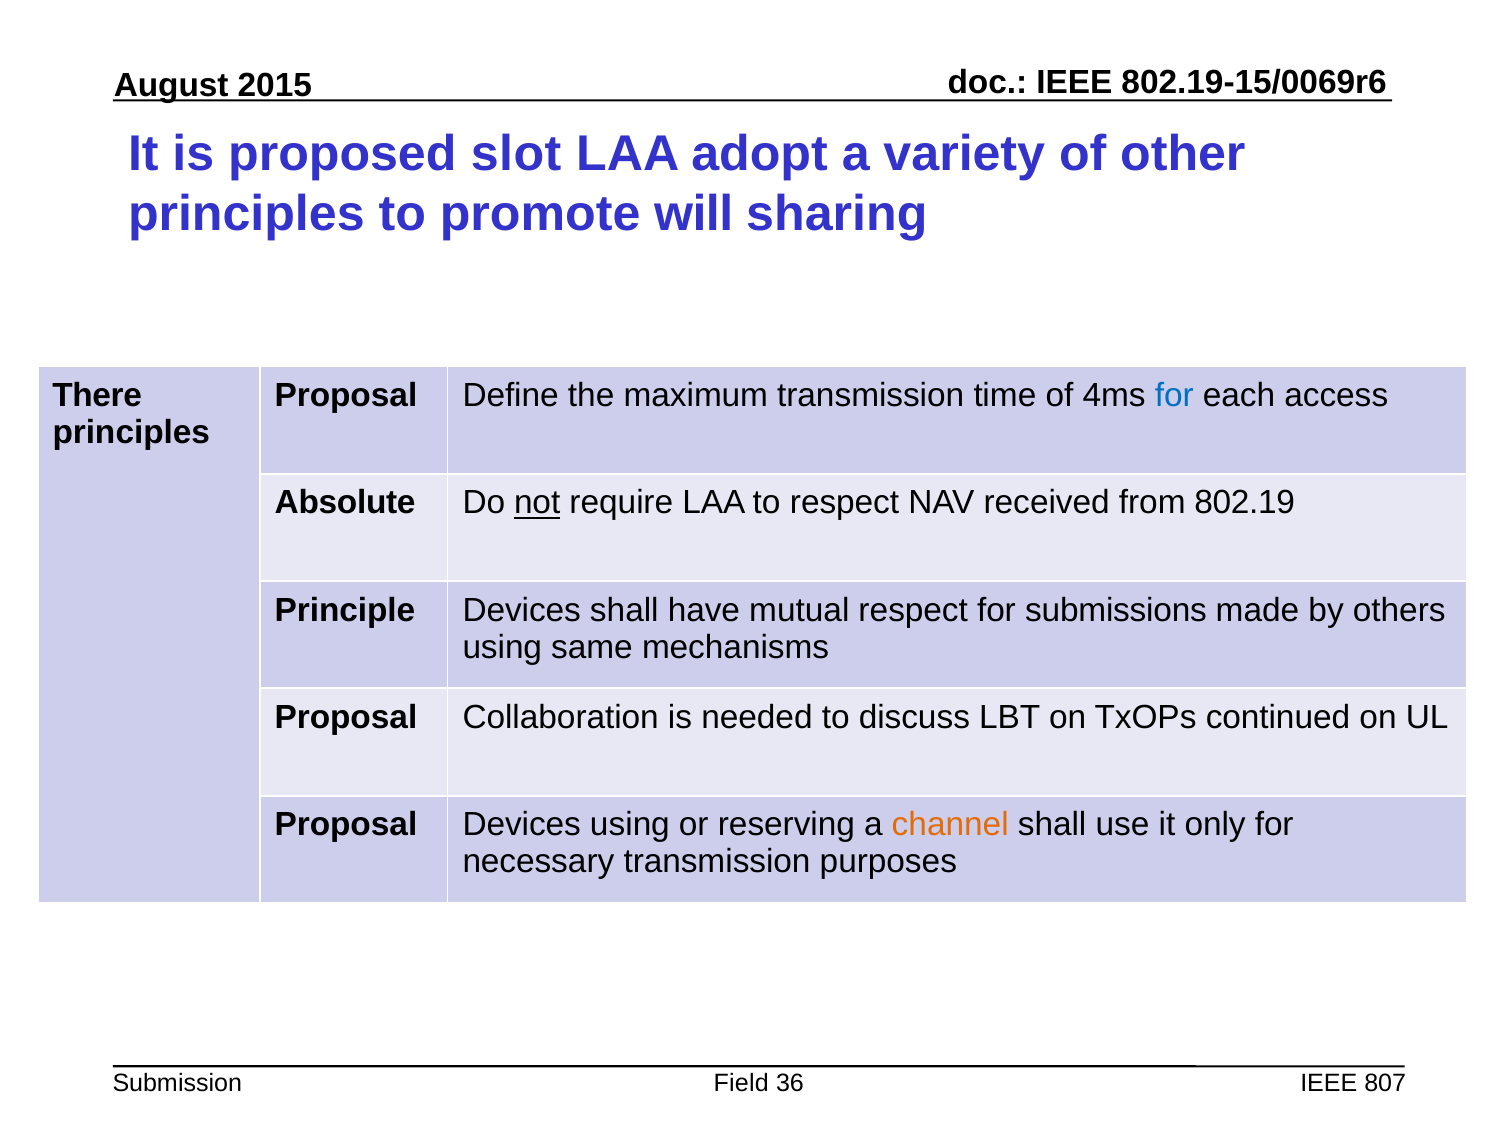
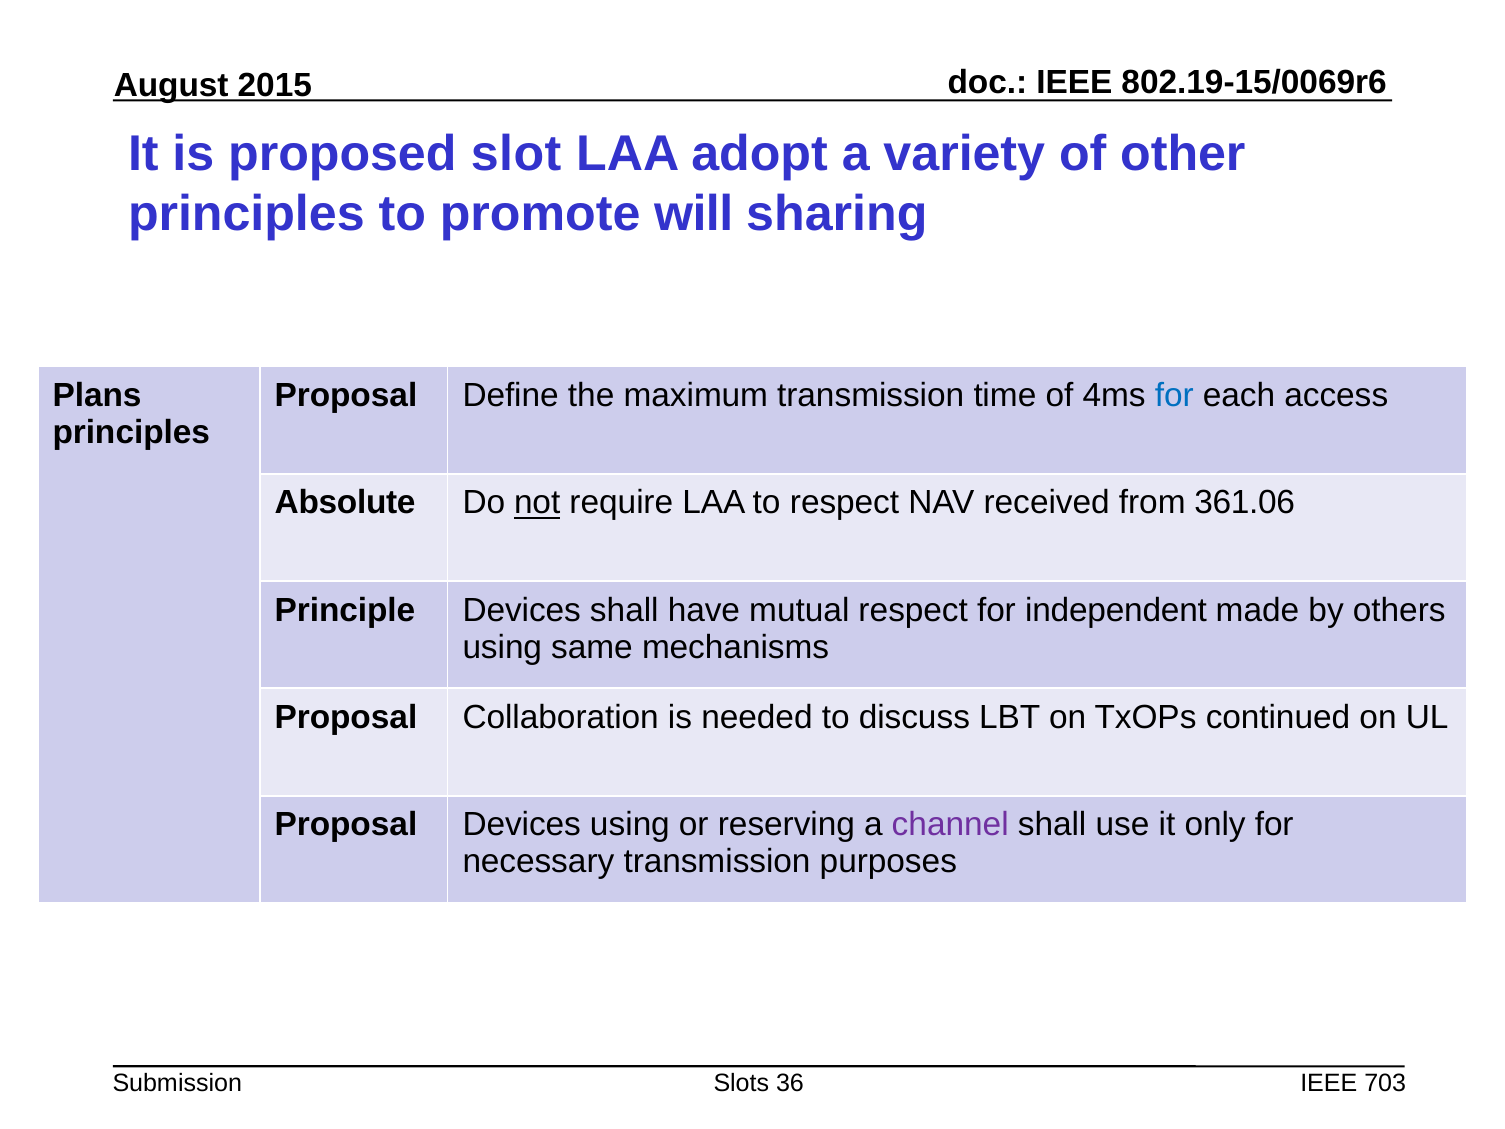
There: There -> Plans
802.19: 802.19 -> 361.06
submissions: submissions -> independent
channel colour: orange -> purple
Field: Field -> Slots
807: 807 -> 703
